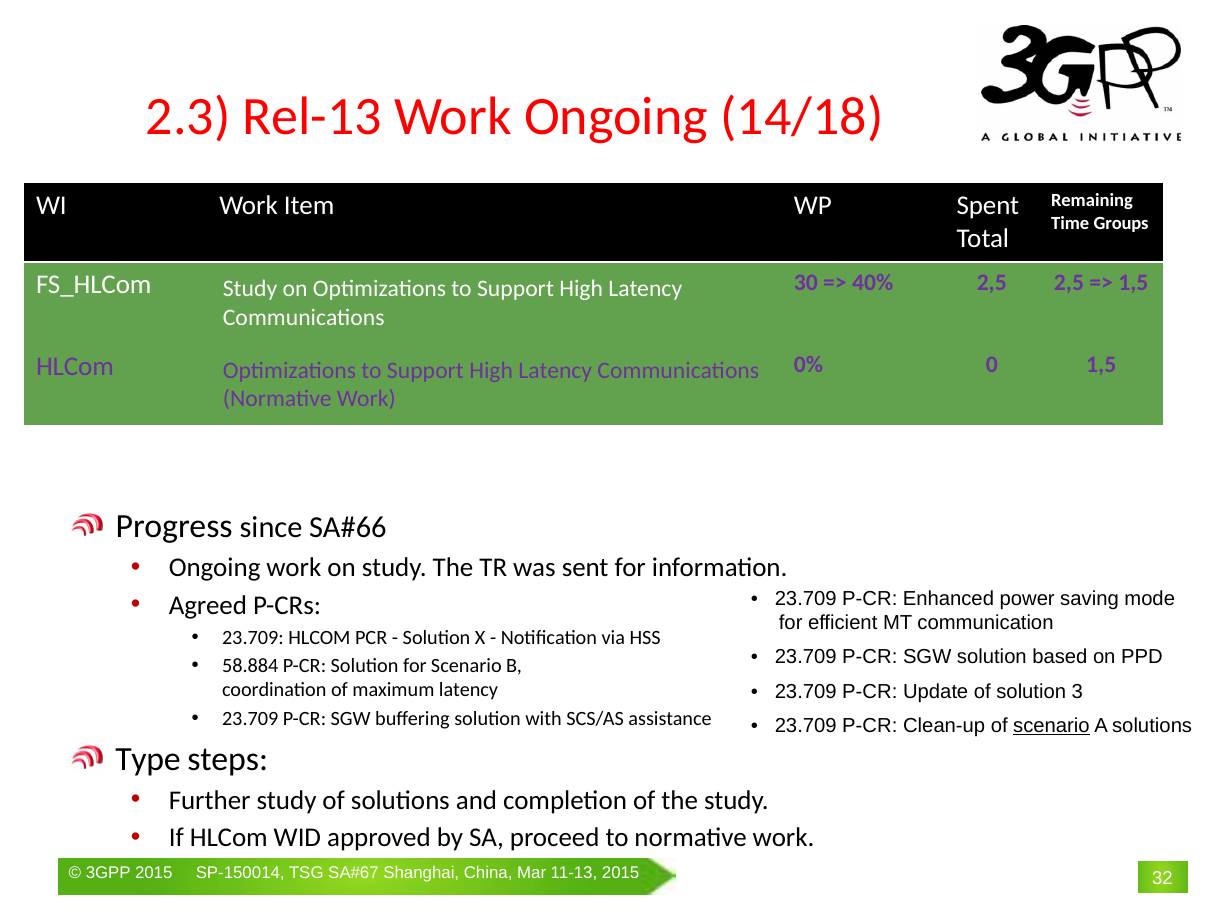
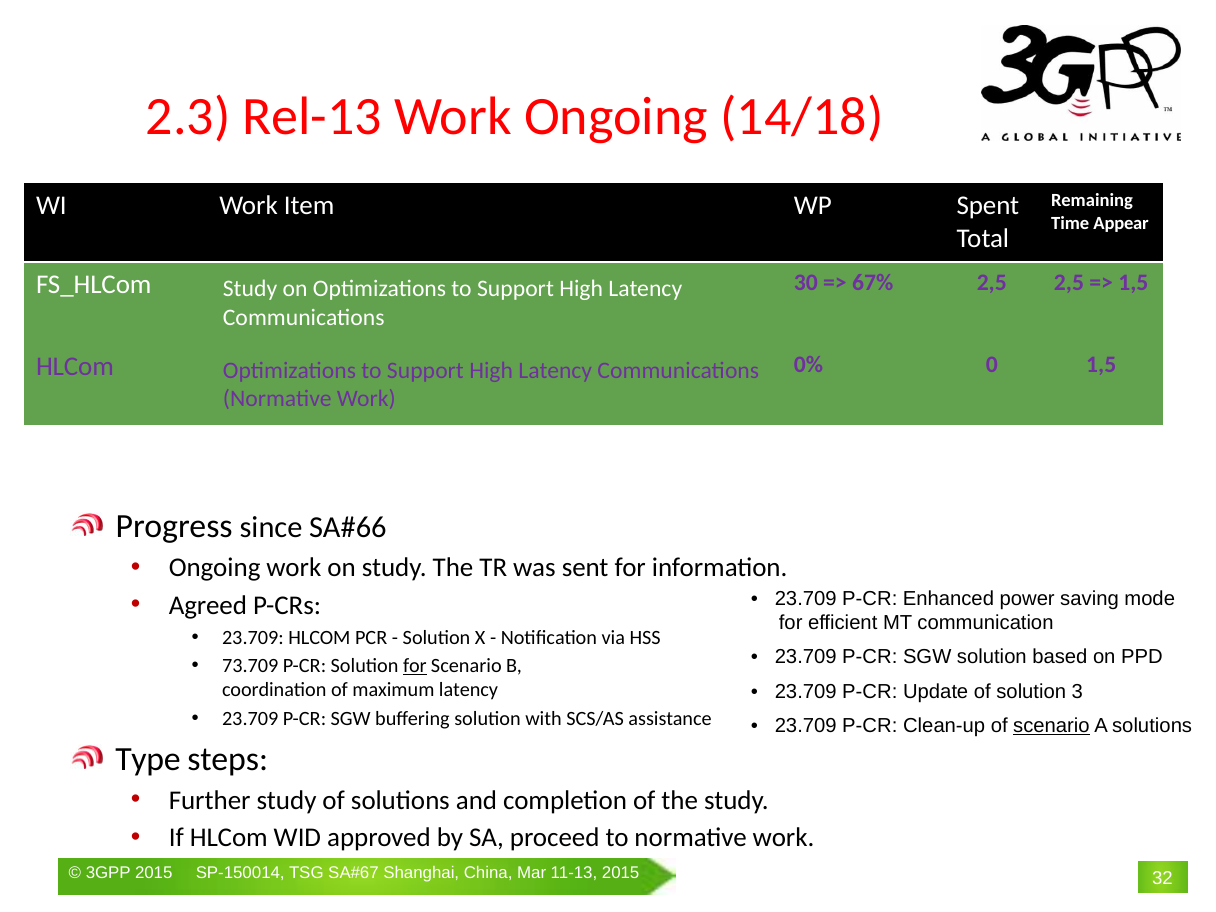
Groups: Groups -> Appear
40%: 40% -> 67%
58.884: 58.884 -> 73.709
for at (415, 666) underline: none -> present
